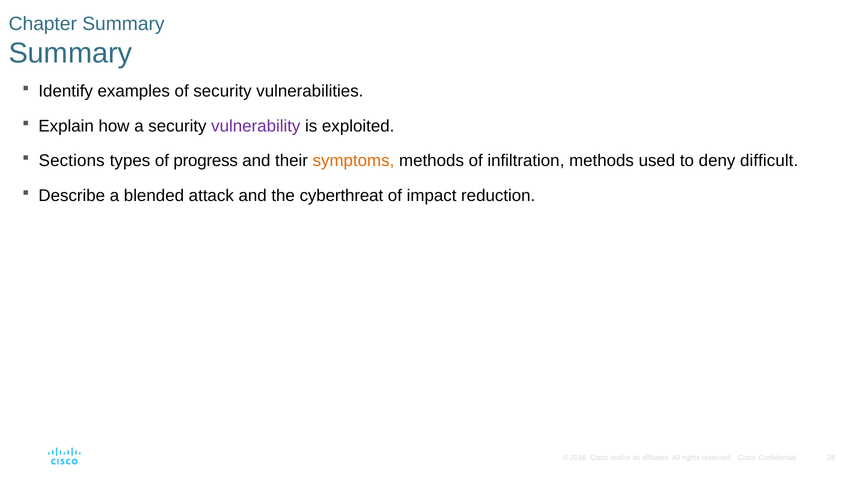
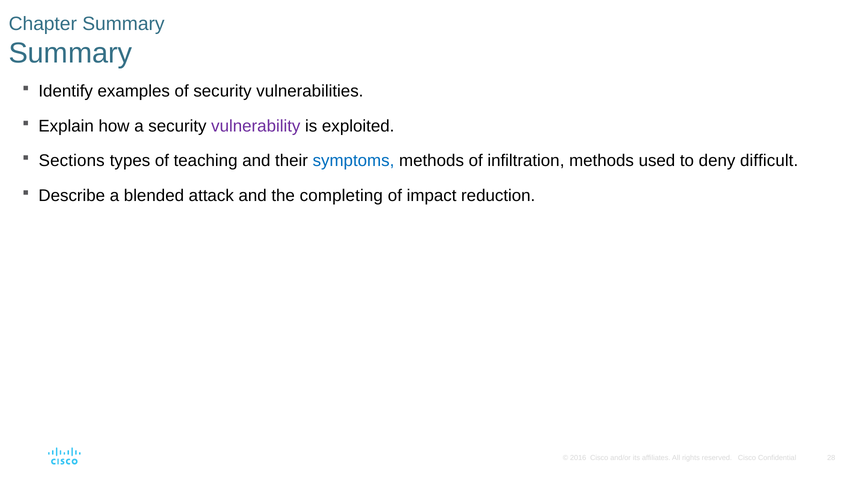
progress: progress -> teaching
symptoms colour: orange -> blue
cyberthreat: cyberthreat -> completing
